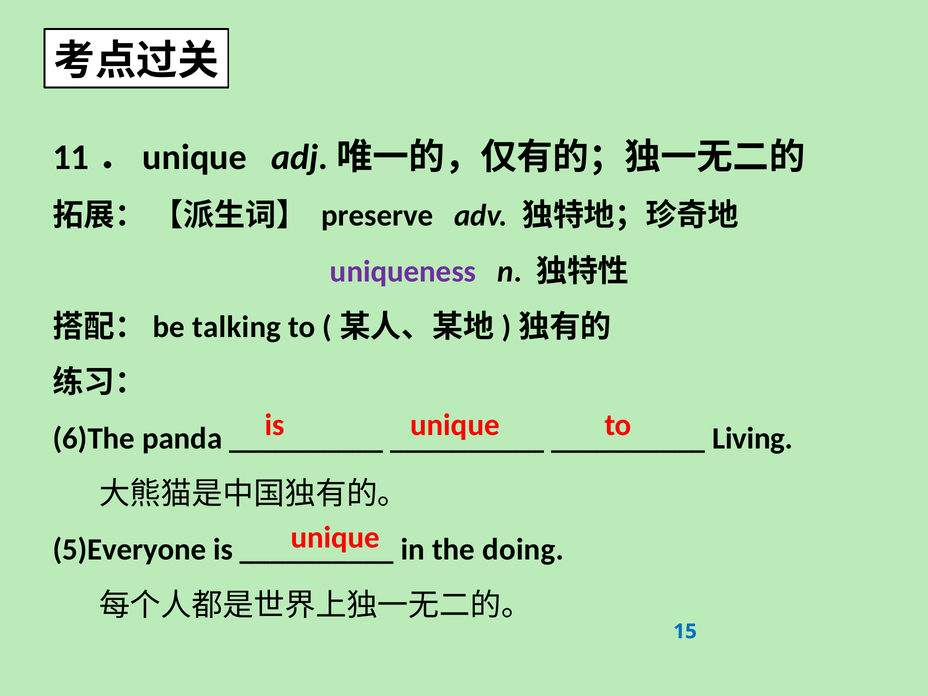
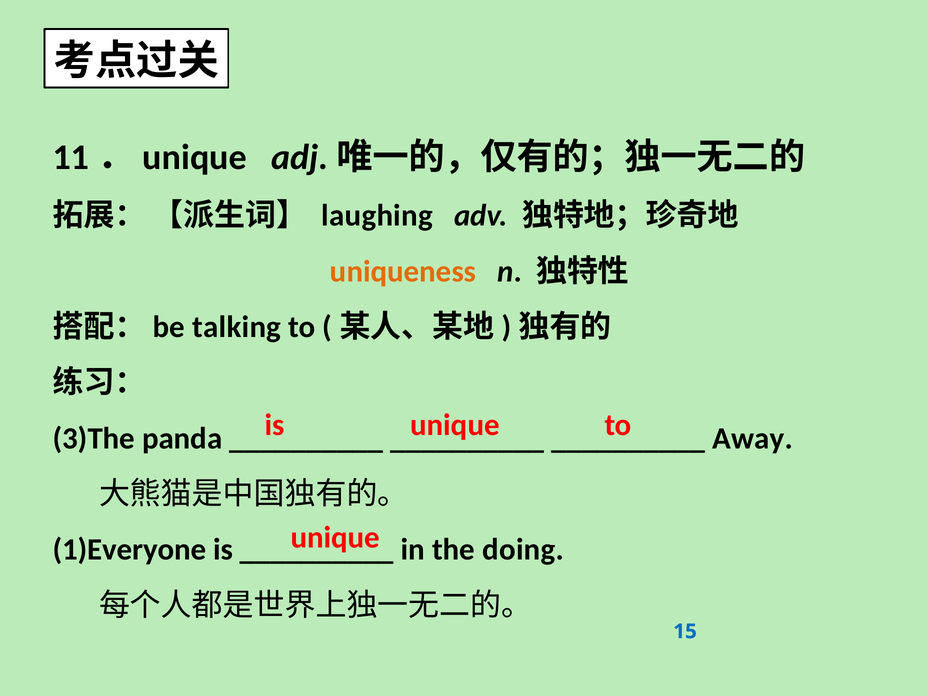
preserve: preserve -> laughing
uniqueness colour: purple -> orange
6)The: 6)The -> 3)The
Living: Living -> Away
5)Everyone: 5)Everyone -> 1)Everyone
